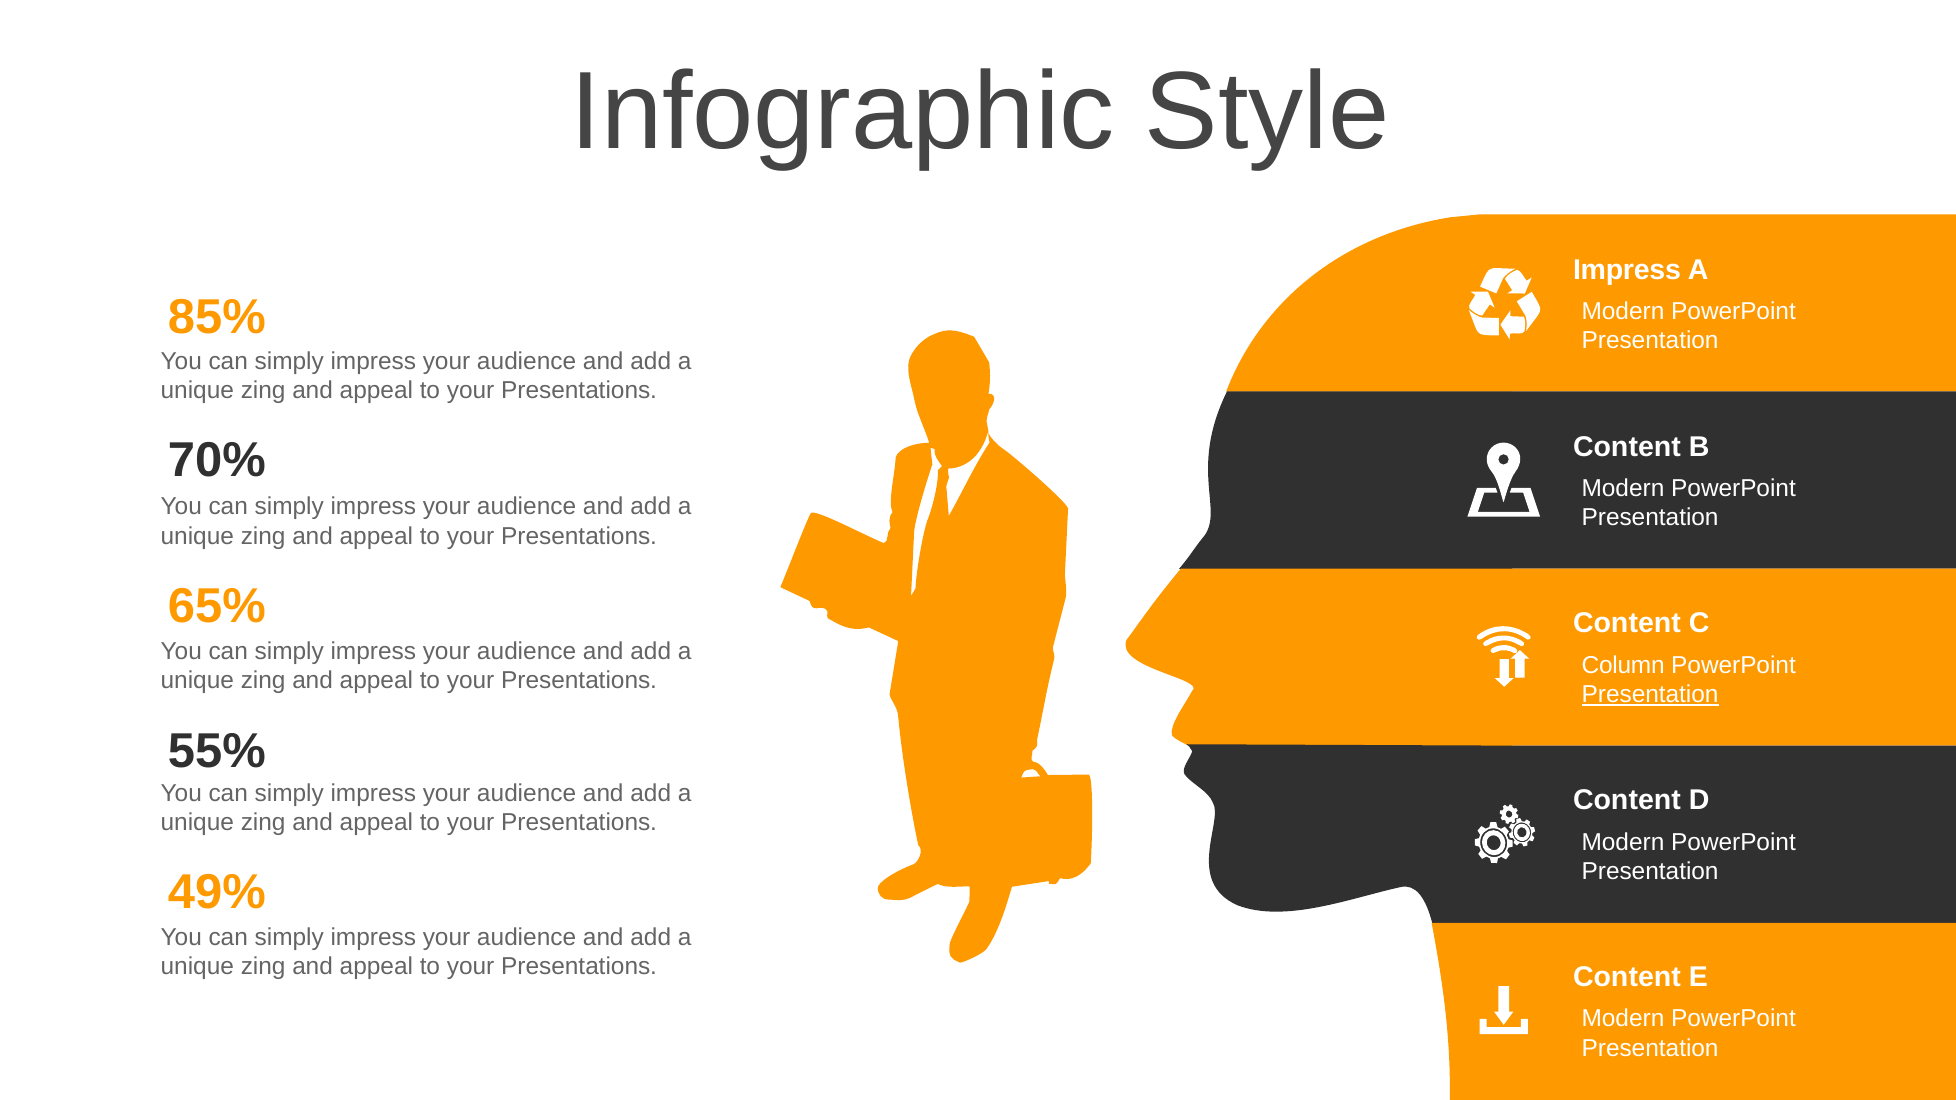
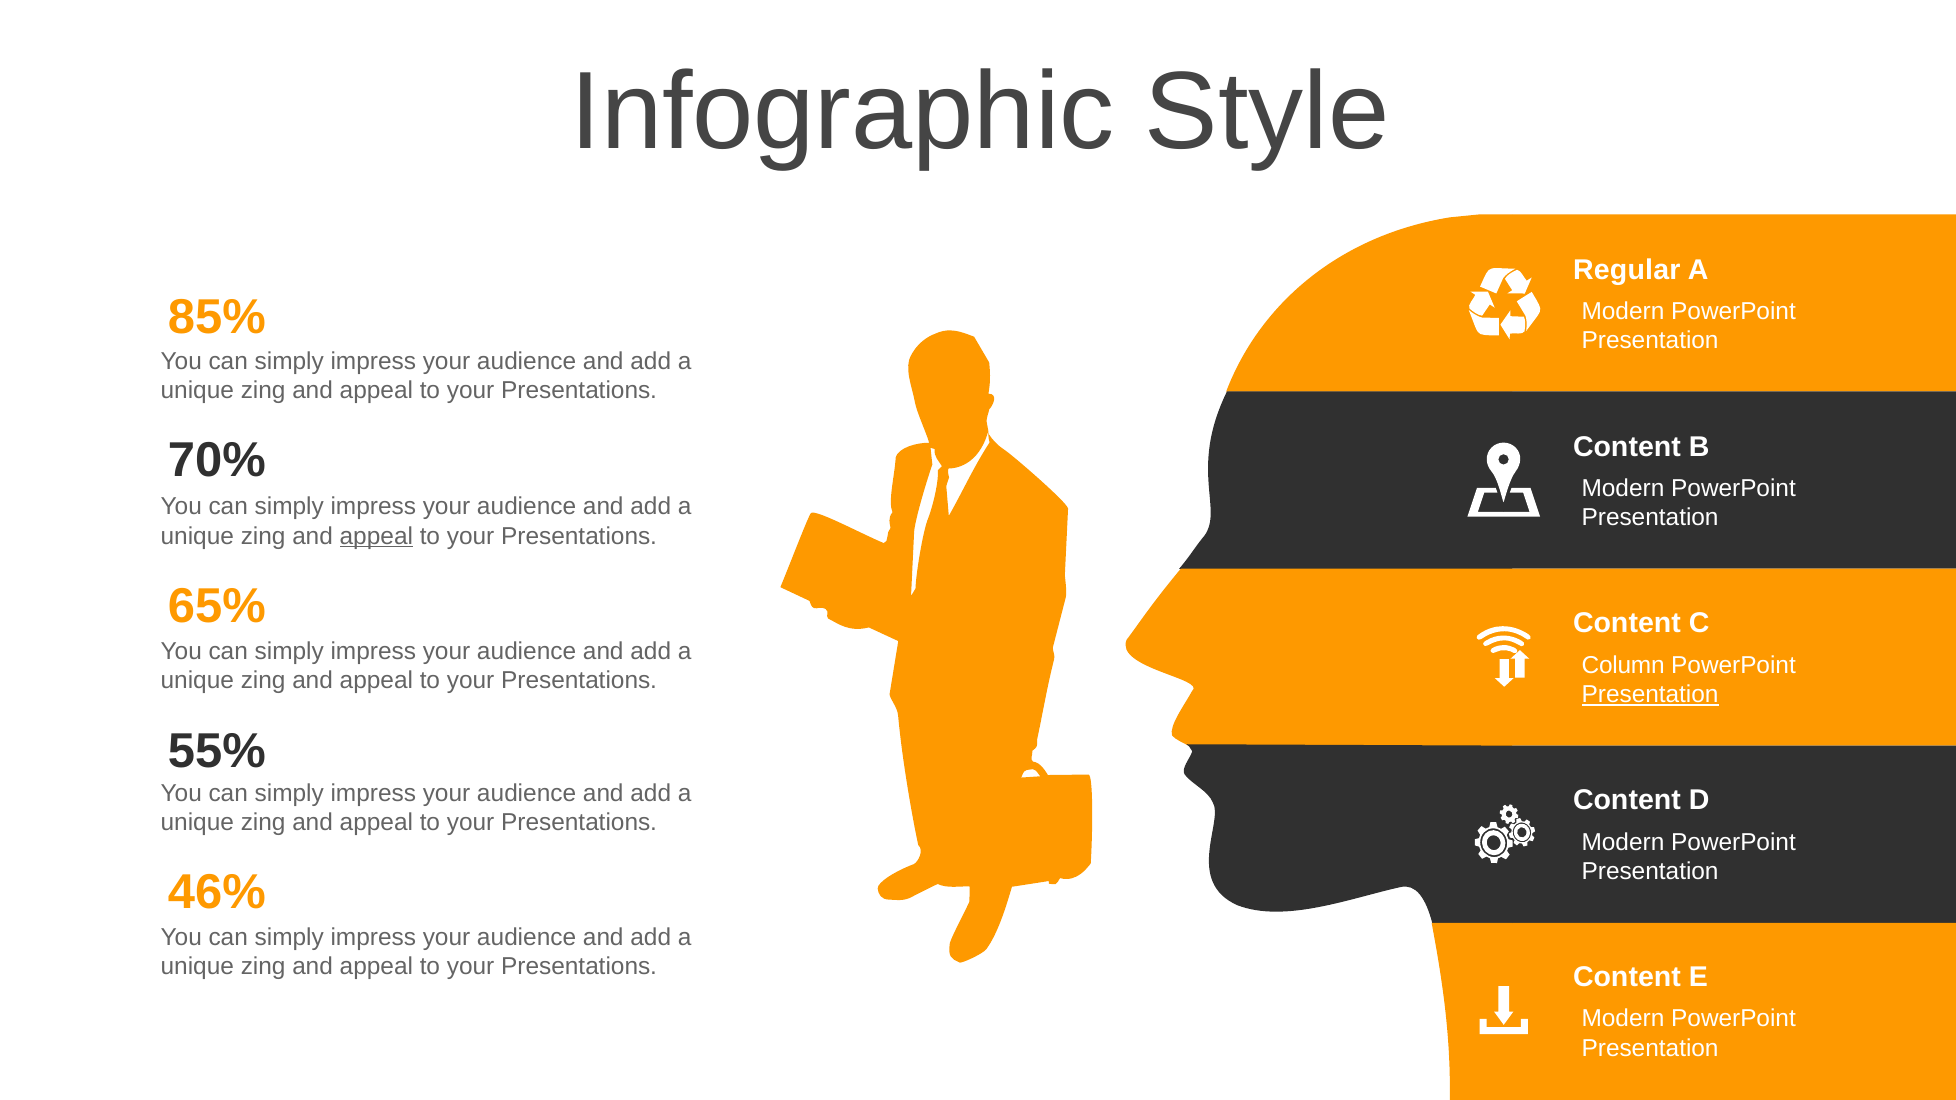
Impress at (1627, 270): Impress -> Regular
appeal at (376, 536) underline: none -> present
49%: 49% -> 46%
